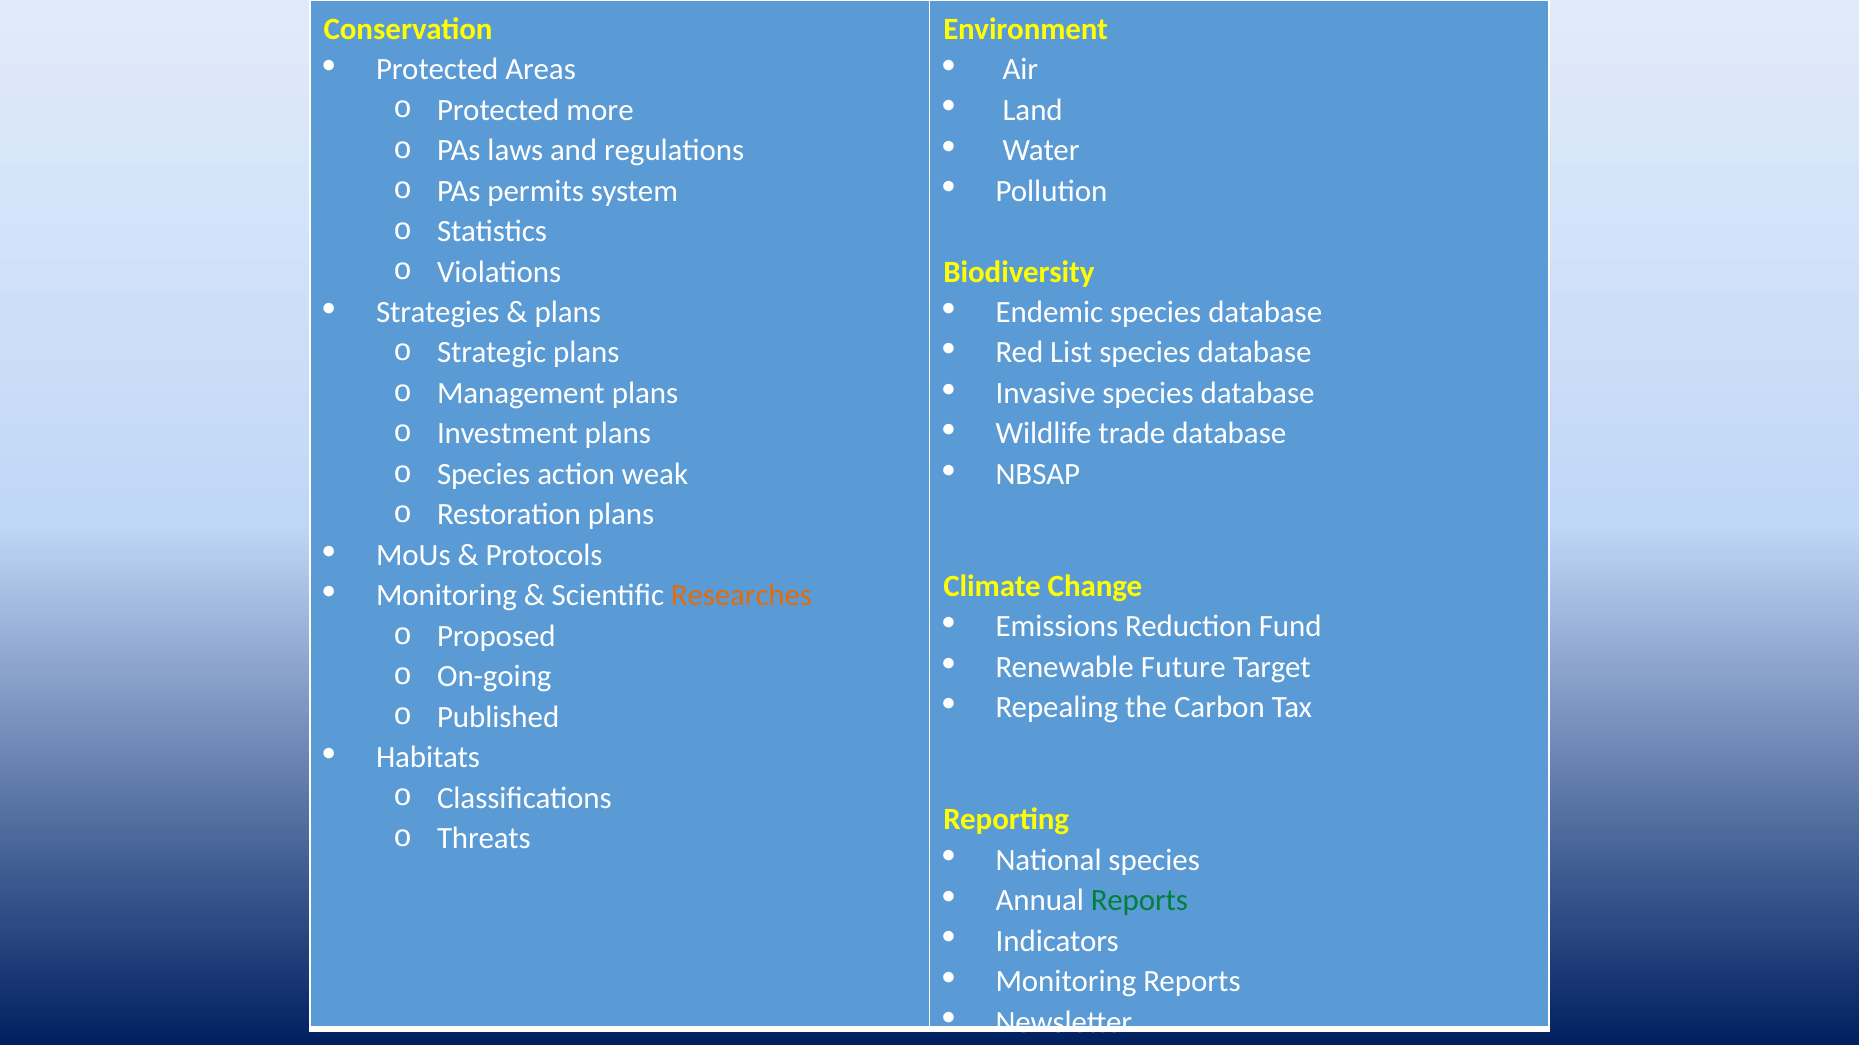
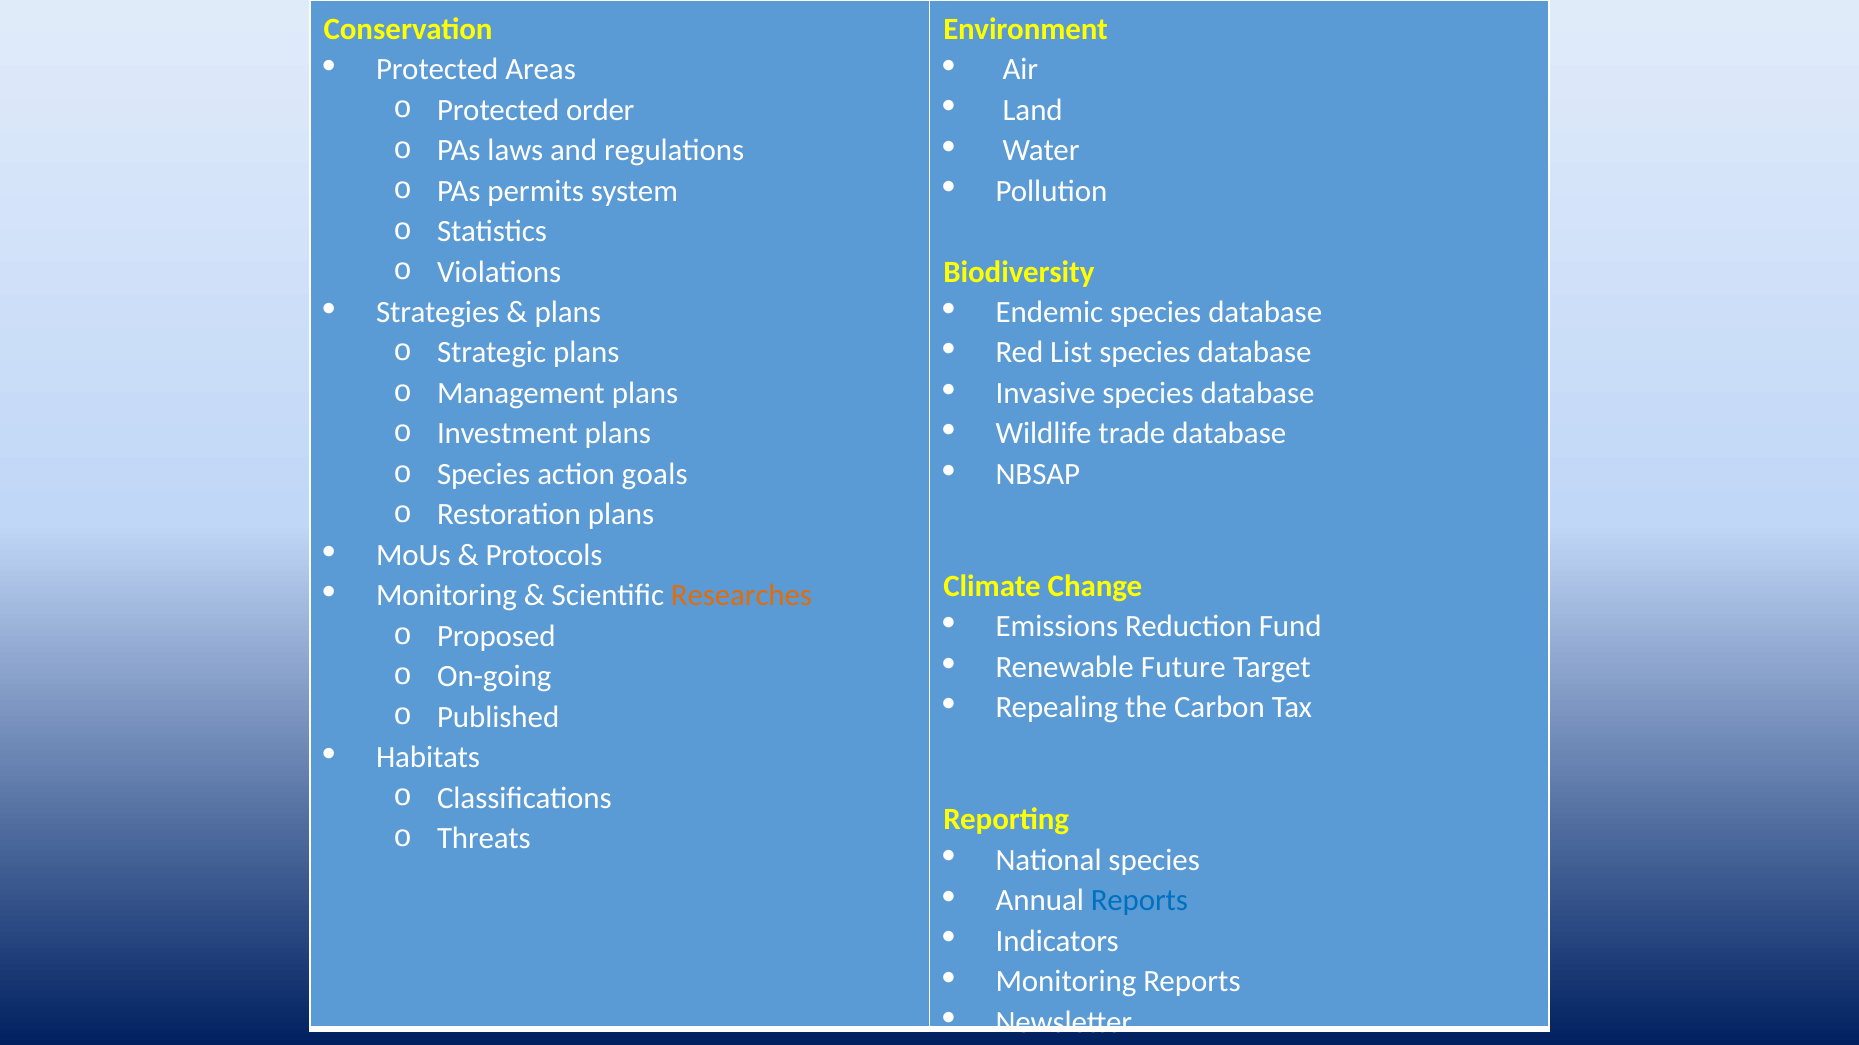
more: more -> order
weak: weak -> goals
Reports at (1139, 901) colour: green -> blue
